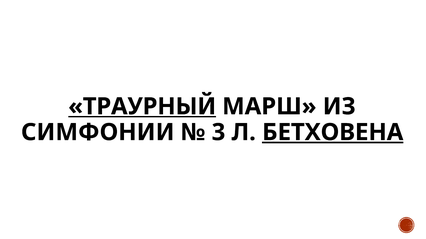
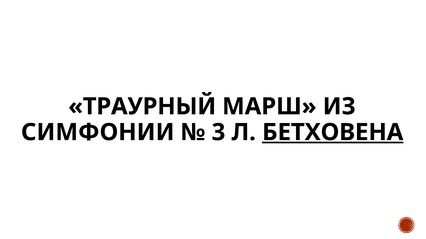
ТРАУРНЫЙ underline: present -> none
